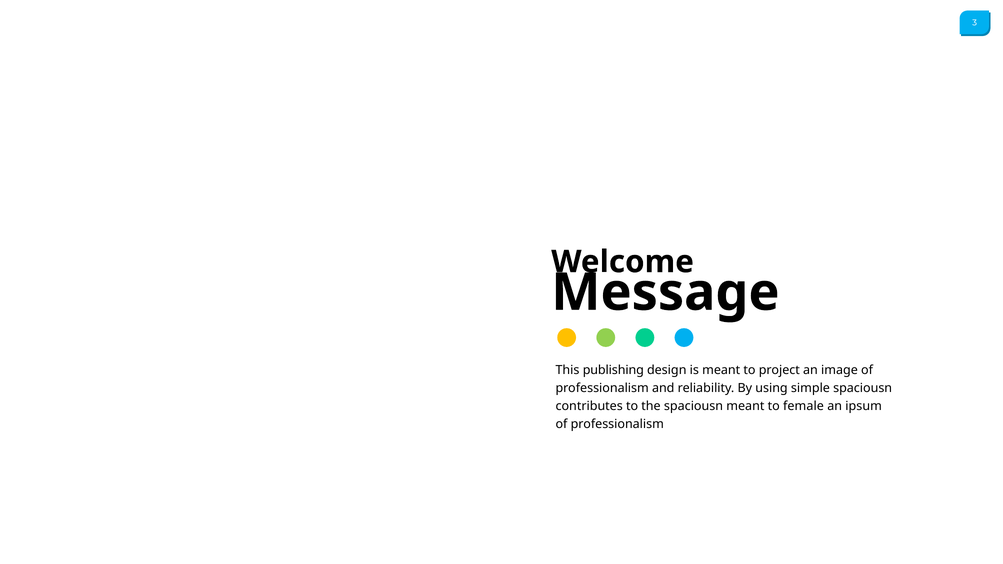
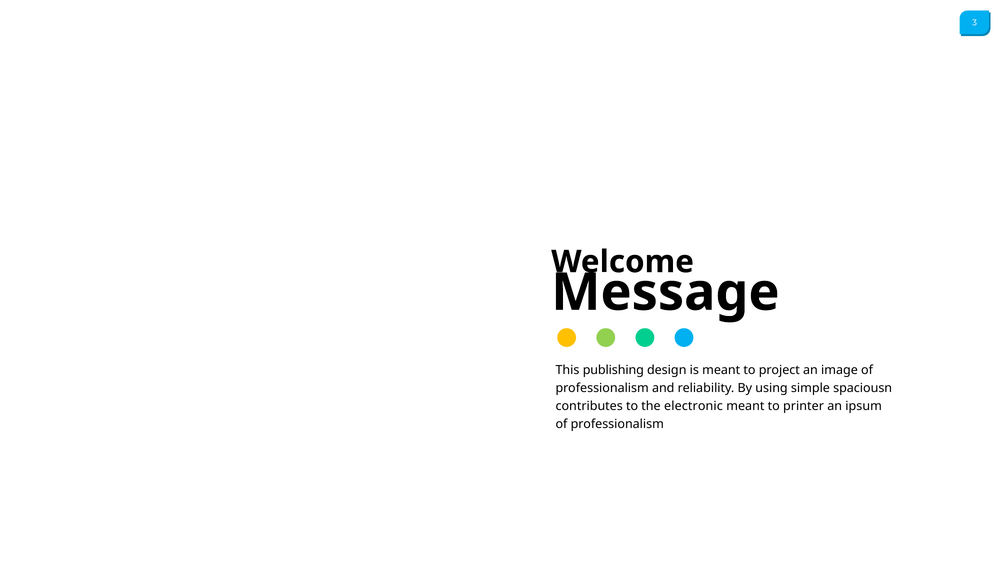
the spaciousn: spaciousn -> electronic
female: female -> printer
